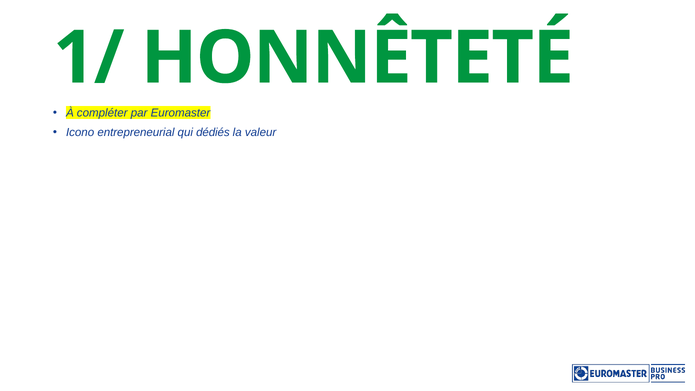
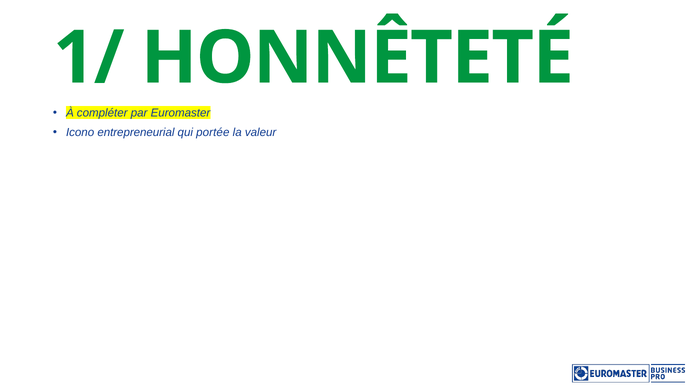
dédiés: dédiés -> portée
